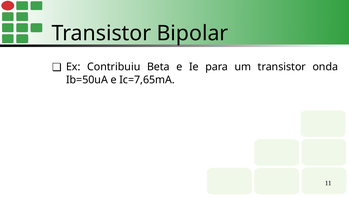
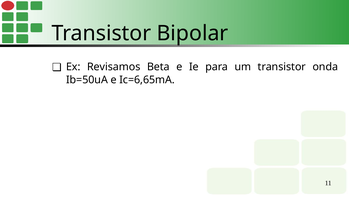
Contribuiu: Contribuiu -> Revisamos
Ic=7,65mA: Ic=7,65mA -> Ic=6,65mA
